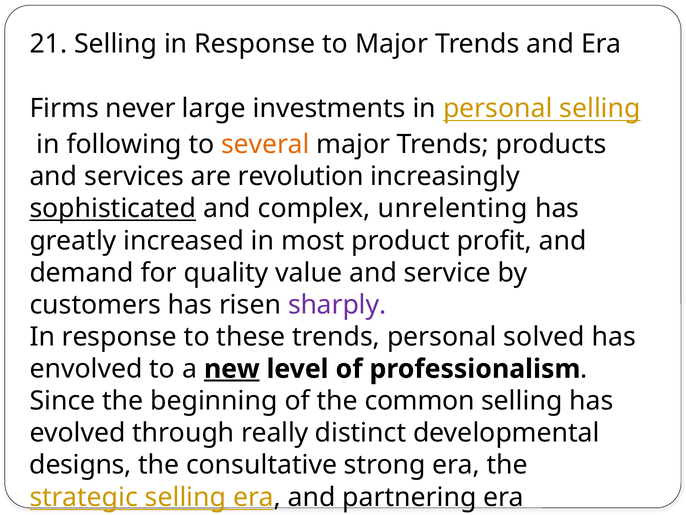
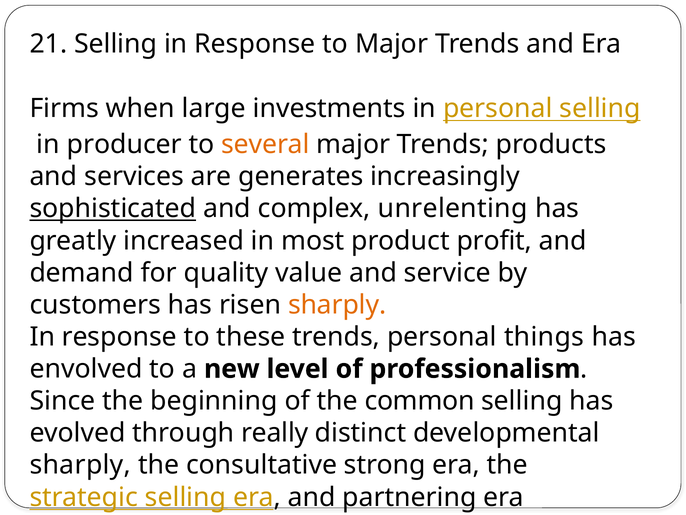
never: never -> when
following: following -> producer
revolution: revolution -> generates
sharply at (337, 305) colour: purple -> orange
solved: solved -> things
new underline: present -> none
designs at (81, 465): designs -> sharply
